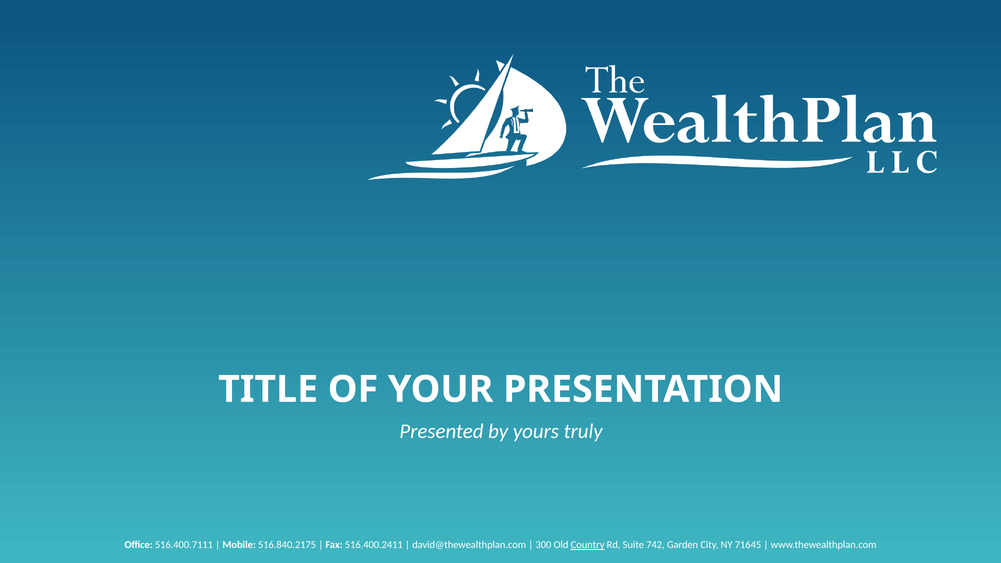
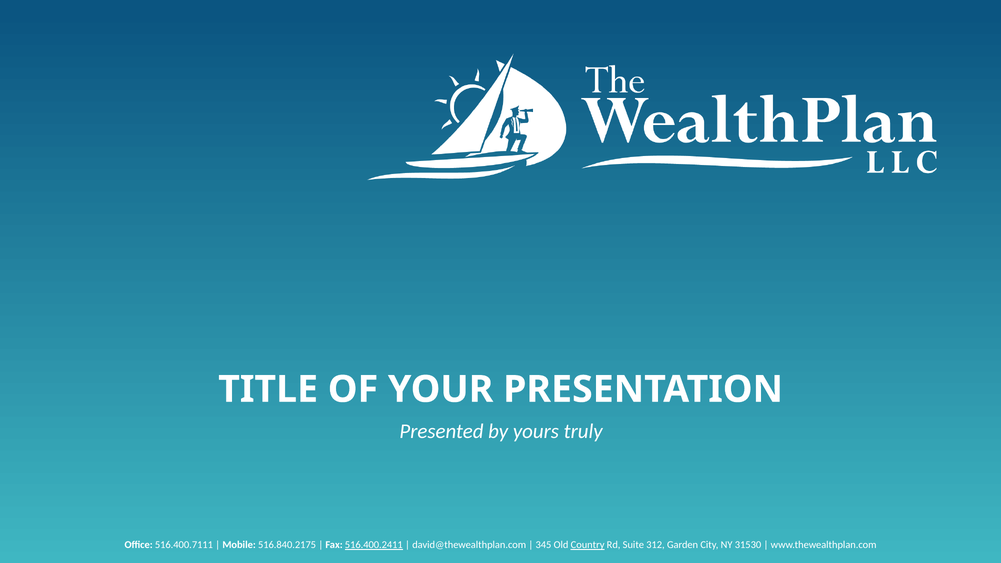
516.400.2411 underline: none -> present
300: 300 -> 345
742: 742 -> 312
71645: 71645 -> 31530
